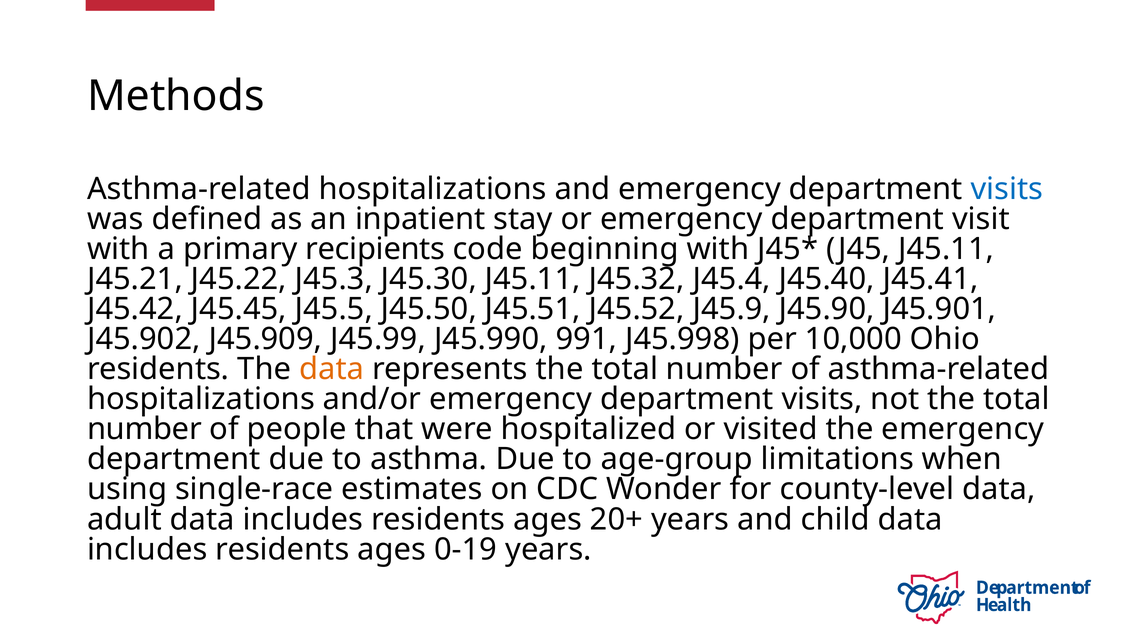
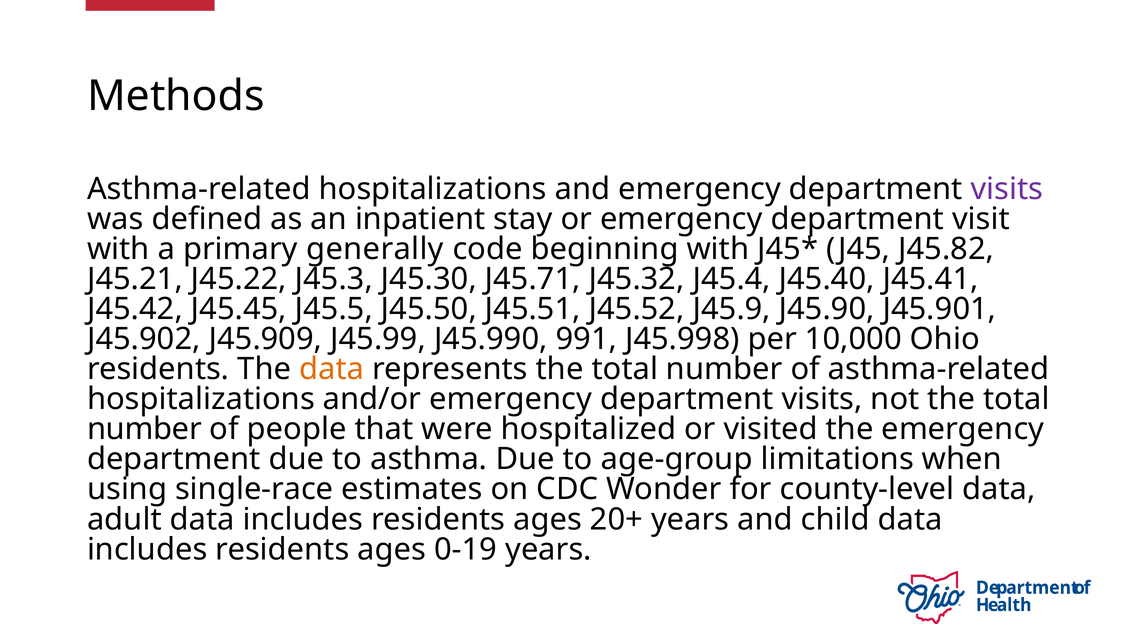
visits at (1007, 189) colour: blue -> purple
recipients: recipients -> generally
J45 J45.11: J45.11 -> J45.82
J45.30 J45.11: J45.11 -> J45.71
